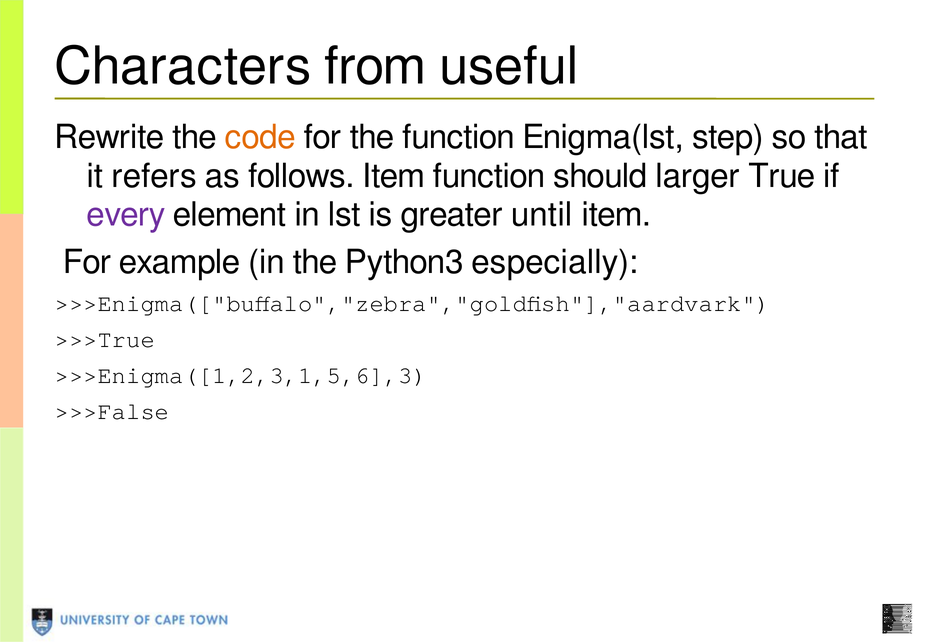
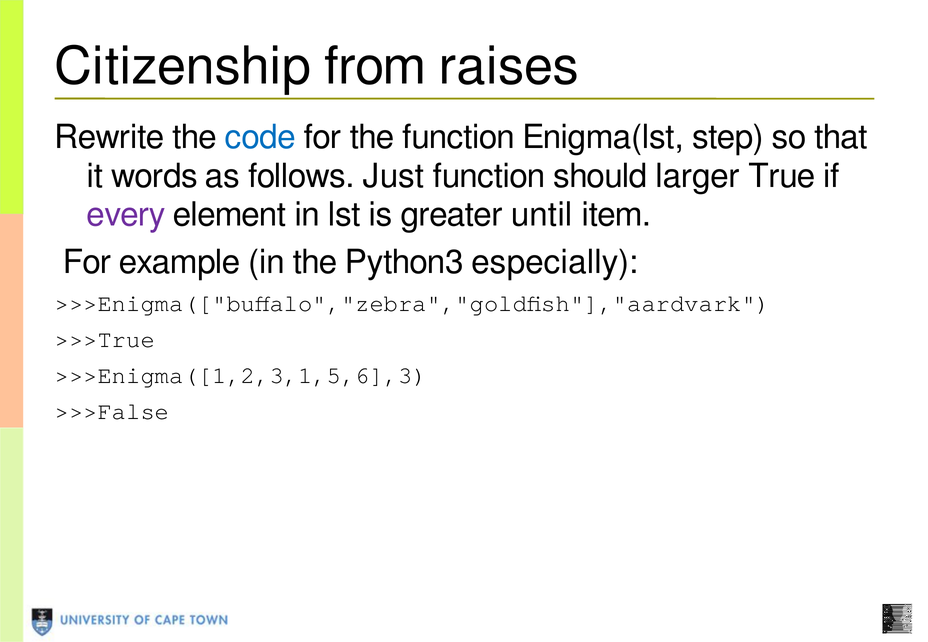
Characters: Characters -> Citizenship
useful: useful -> raises
code colour: orange -> blue
refers: refers -> words
follows Item: Item -> Just
